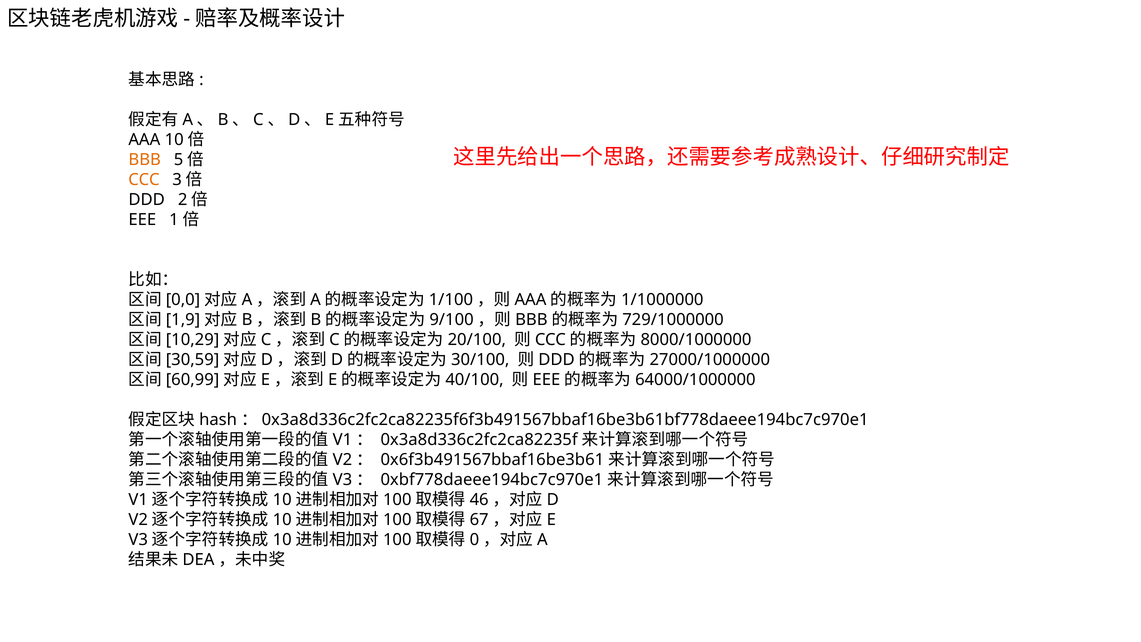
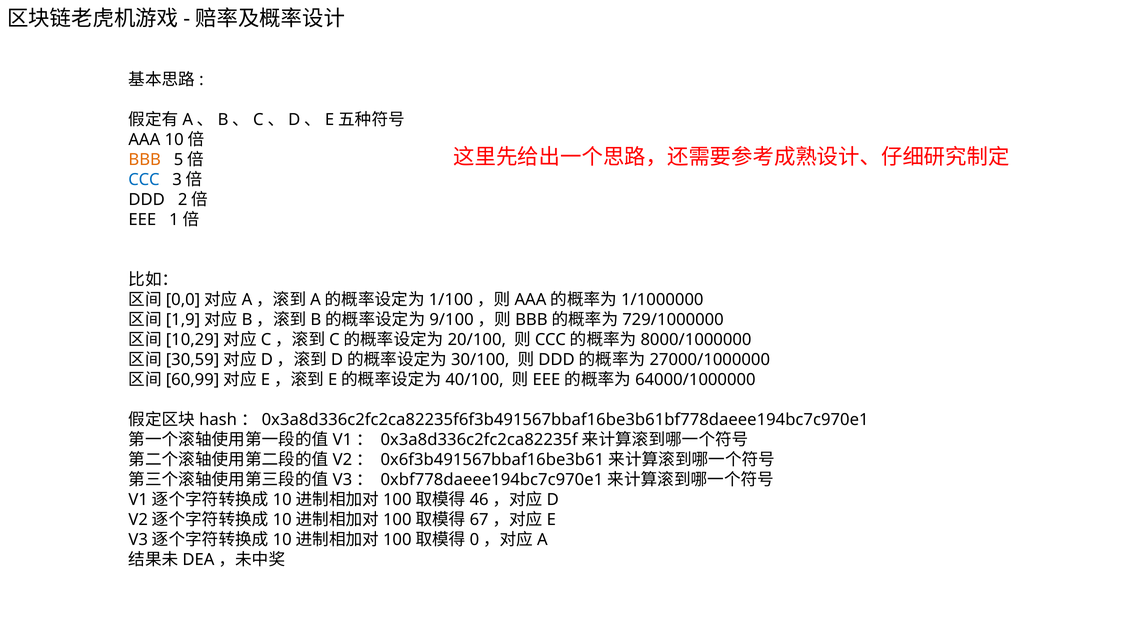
CCC colour: orange -> blue
